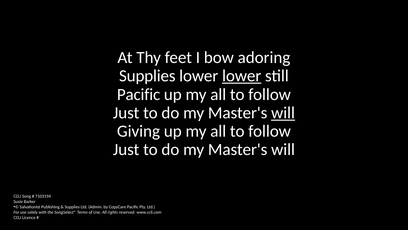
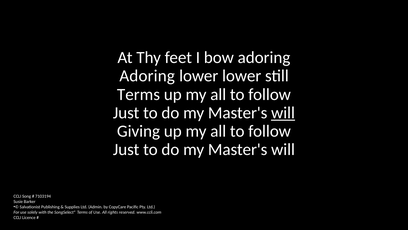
Supplies at (147, 76): Supplies -> Adoring
lower at (242, 76) underline: present -> none
Pacific at (139, 94): Pacific -> Terms
